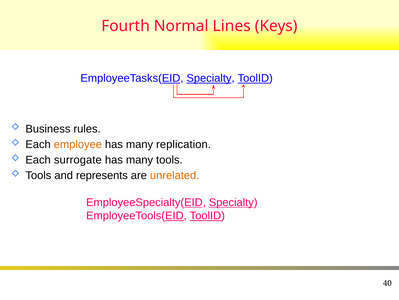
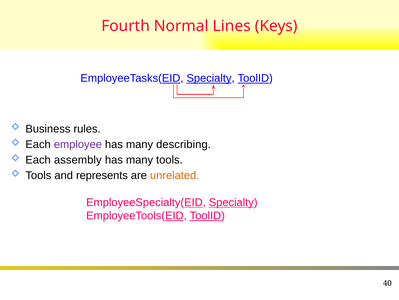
employee colour: orange -> purple
replication: replication -> describing
surrogate: surrogate -> assembly
